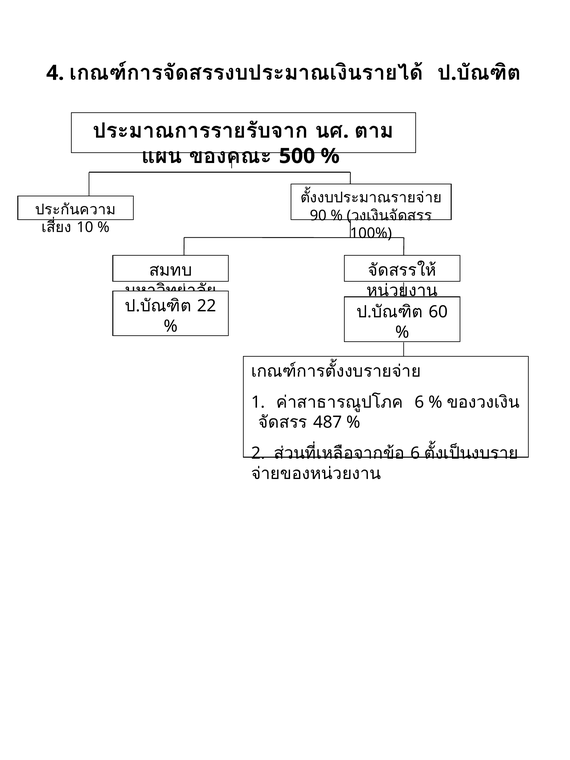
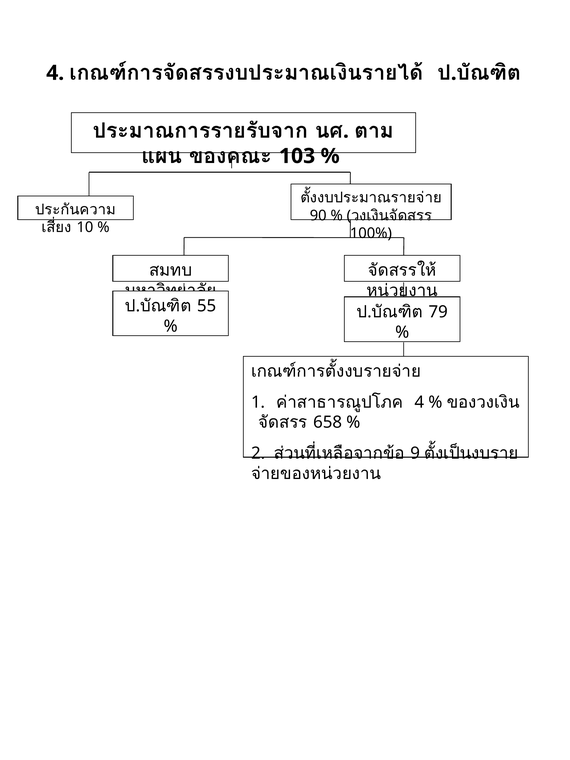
500: 500 -> 103
22: 22 -> 55
60: 60 -> 79
6 at (419, 402): 6 -> 4
487: 487 -> 658
6 at (415, 453): 6 -> 9
